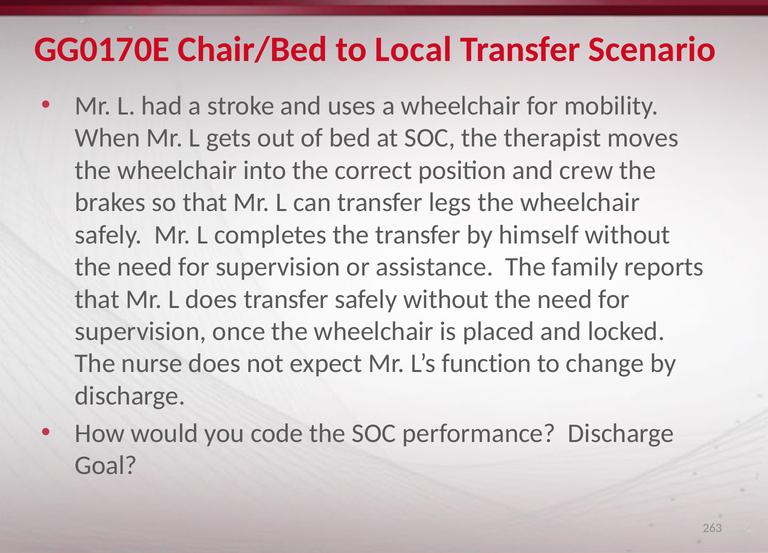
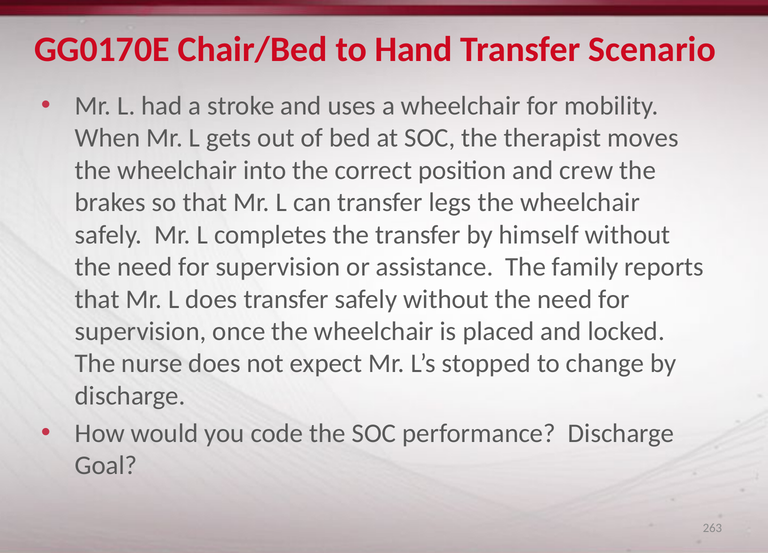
Local: Local -> Hand
function: function -> stopped
